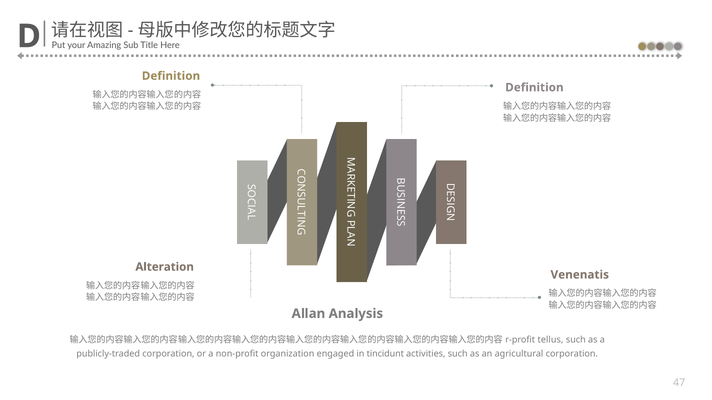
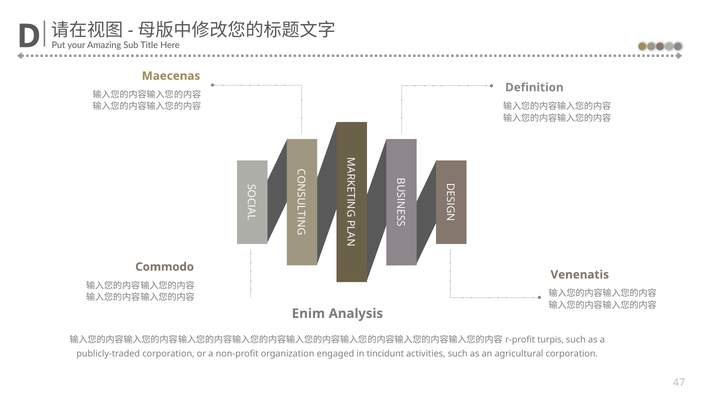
Definition at (171, 76): Definition -> Maecenas
Alteration: Alteration -> Commodo
Allan: Allan -> Enim
tellus: tellus -> turpis
